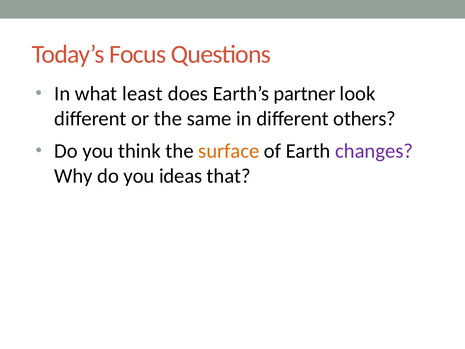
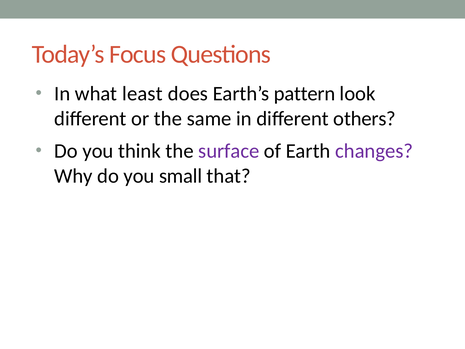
partner: partner -> pattern
surface colour: orange -> purple
ideas: ideas -> small
